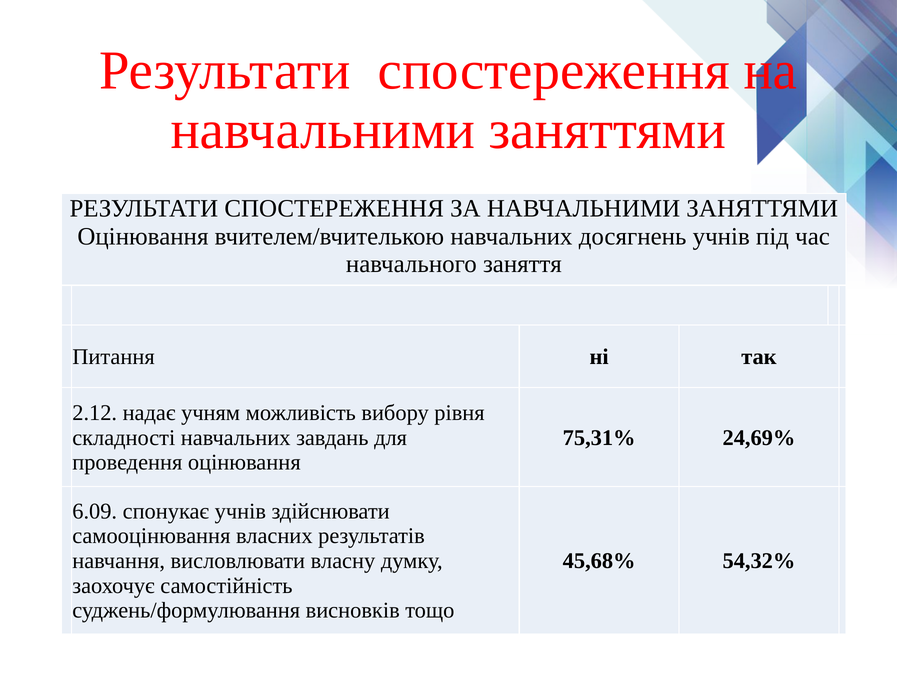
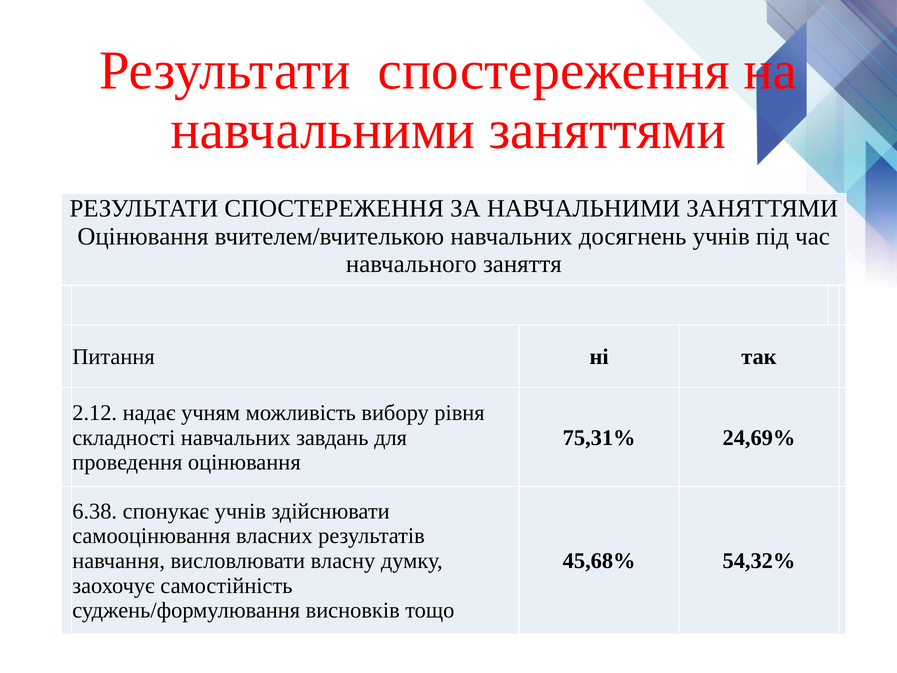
6.09: 6.09 -> 6.38
